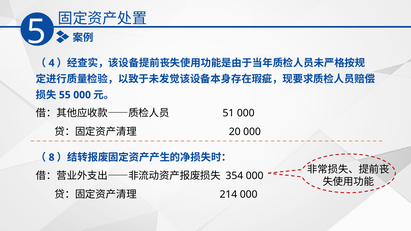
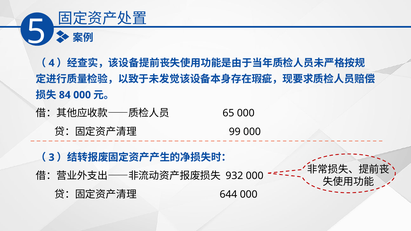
55: 55 -> 84
51: 51 -> 65
20: 20 -> 99
8: 8 -> 3
354: 354 -> 932
214: 214 -> 644
